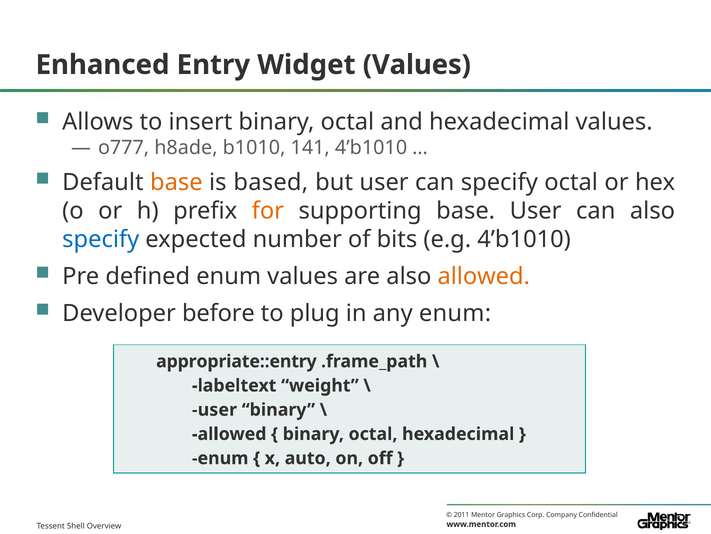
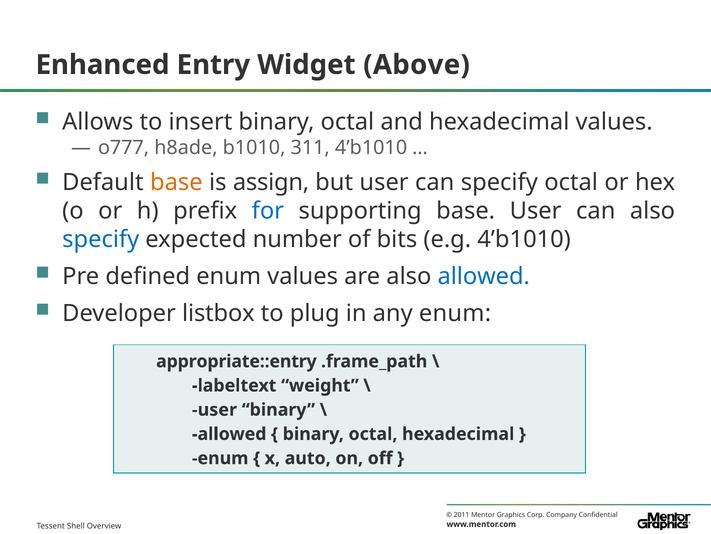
Widget Values: Values -> Above
141: 141 -> 311
based: based -> assign
for colour: orange -> blue
allowed at (484, 276) colour: orange -> blue
before: before -> listbox
